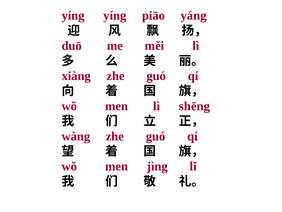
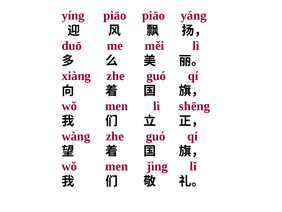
yíng yíng: yíng -> piāo
